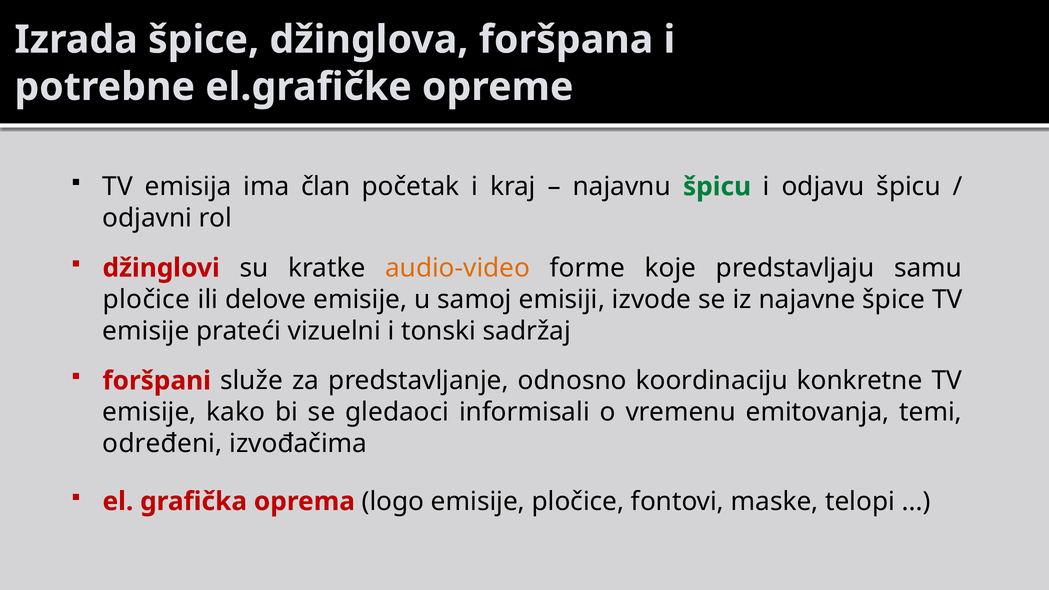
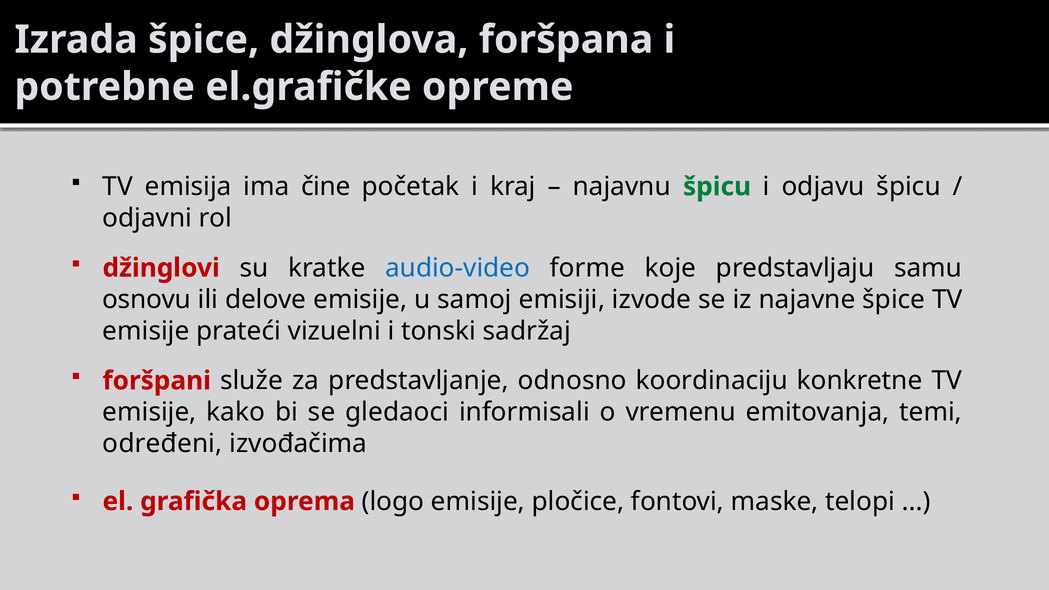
član: član -> čine
audio-video colour: orange -> blue
pločice at (147, 299): pločice -> osnovu
